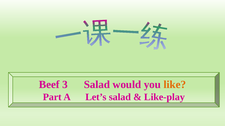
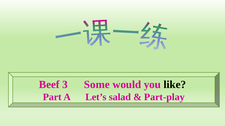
3 Salad: Salad -> Some
like colour: orange -> black
Like-play: Like-play -> Part-play
